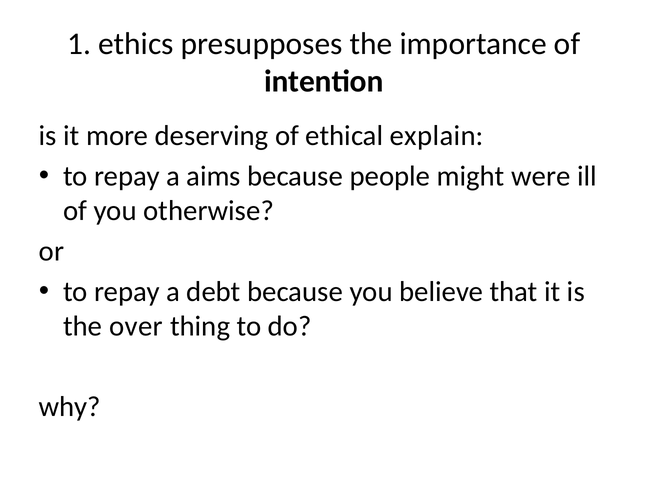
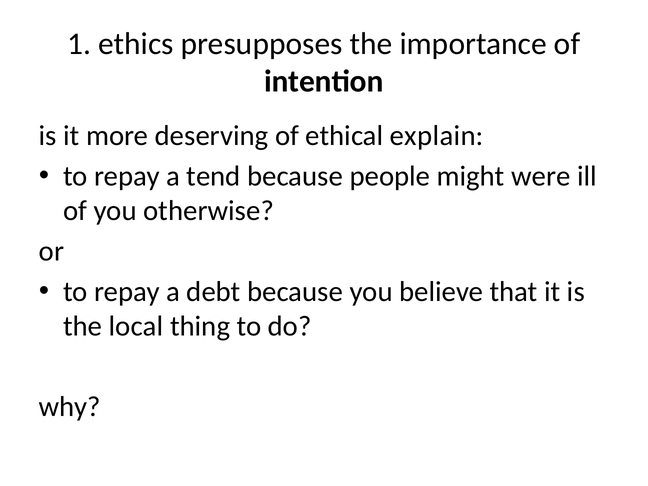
aims: aims -> tend
over: over -> local
